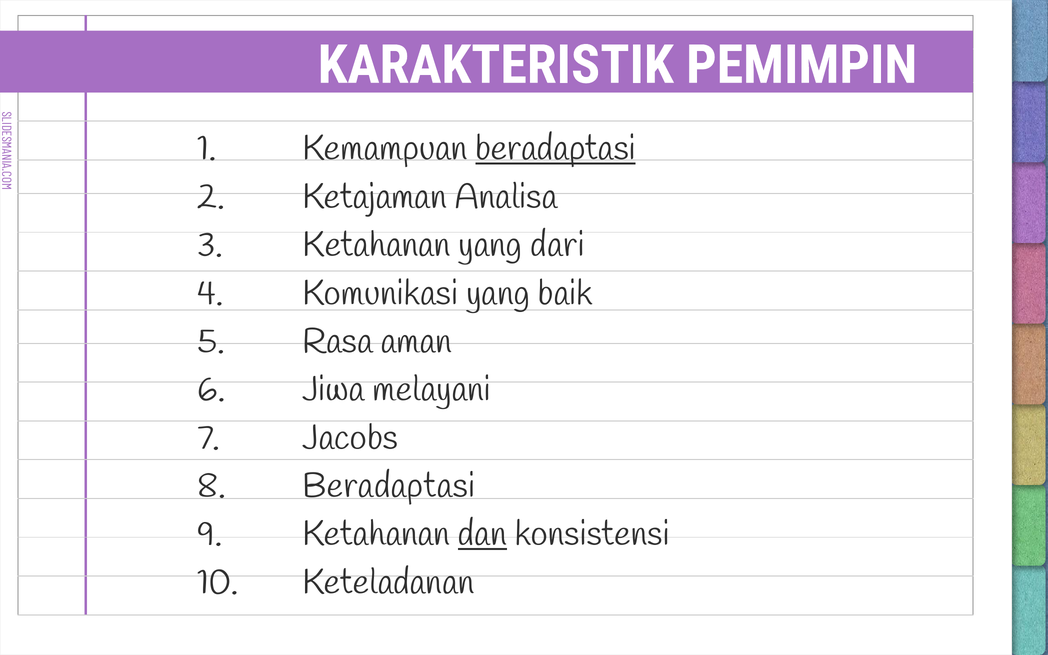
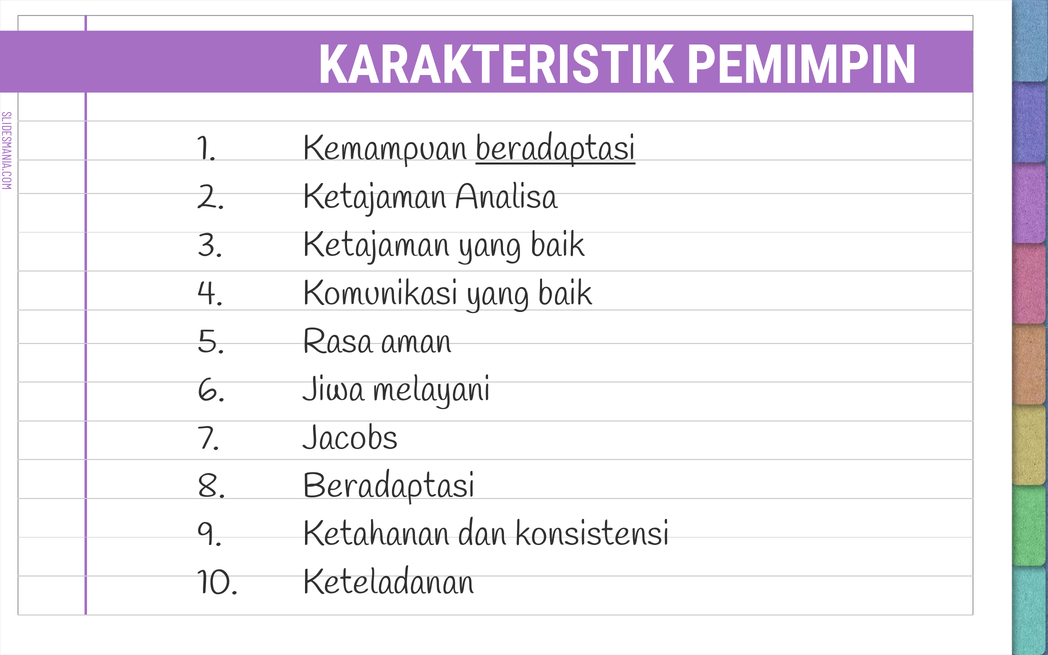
3 Ketahanan: Ketahanan -> Ketajaman
dari at (557, 245): dari -> baik
dan underline: present -> none
